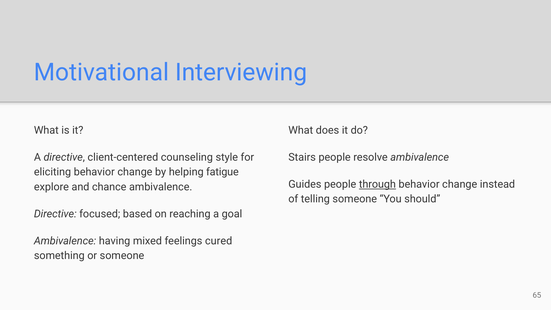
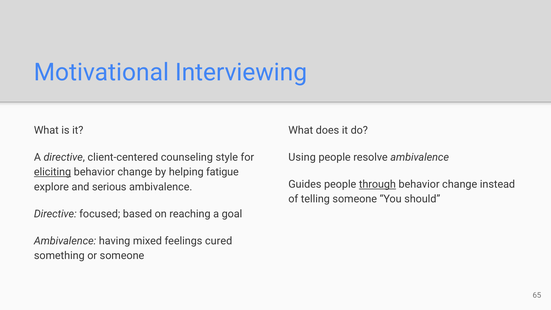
Stairs: Stairs -> Using
eliciting underline: none -> present
chance: chance -> serious
